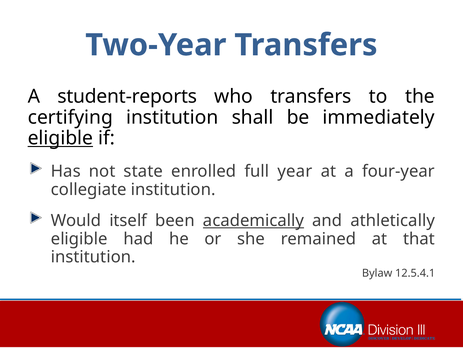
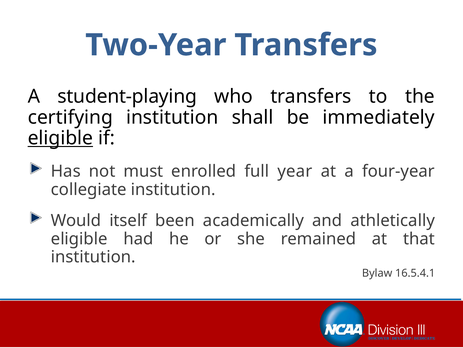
student-reports: student-reports -> student-playing
state: state -> must
academically underline: present -> none
12.5.4.1: 12.5.4.1 -> 16.5.4.1
